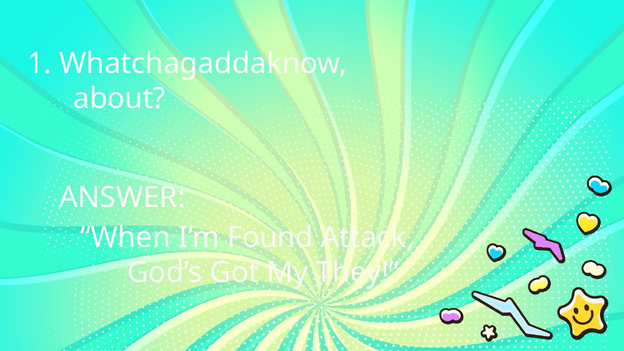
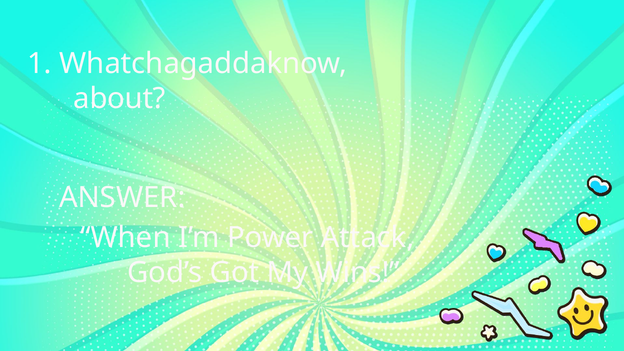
Found: Found -> Power
They: They -> Wins
